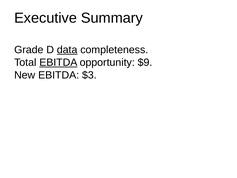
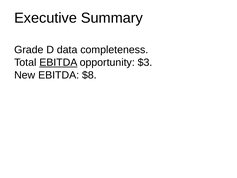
data underline: present -> none
$9: $9 -> $3
$3: $3 -> $8
